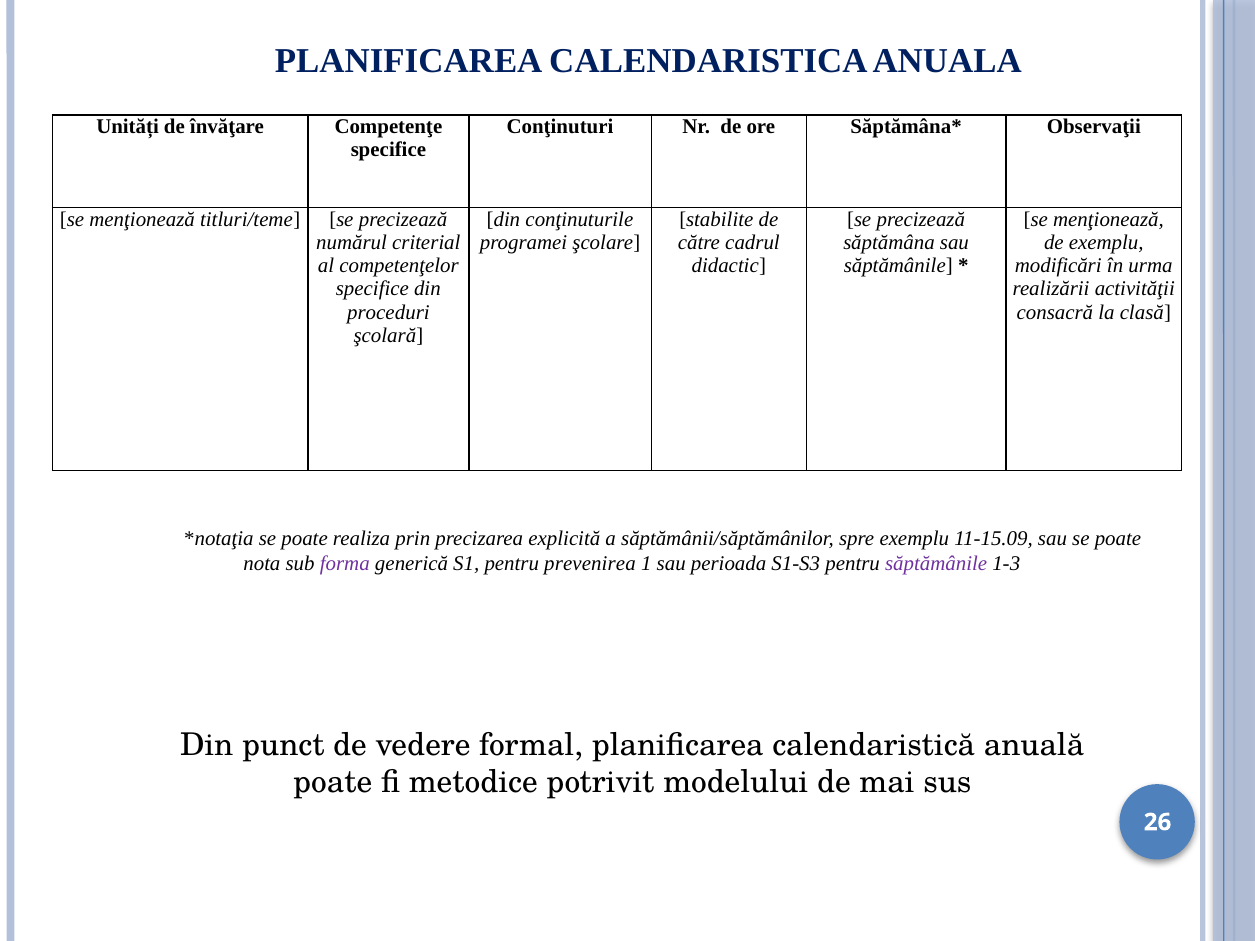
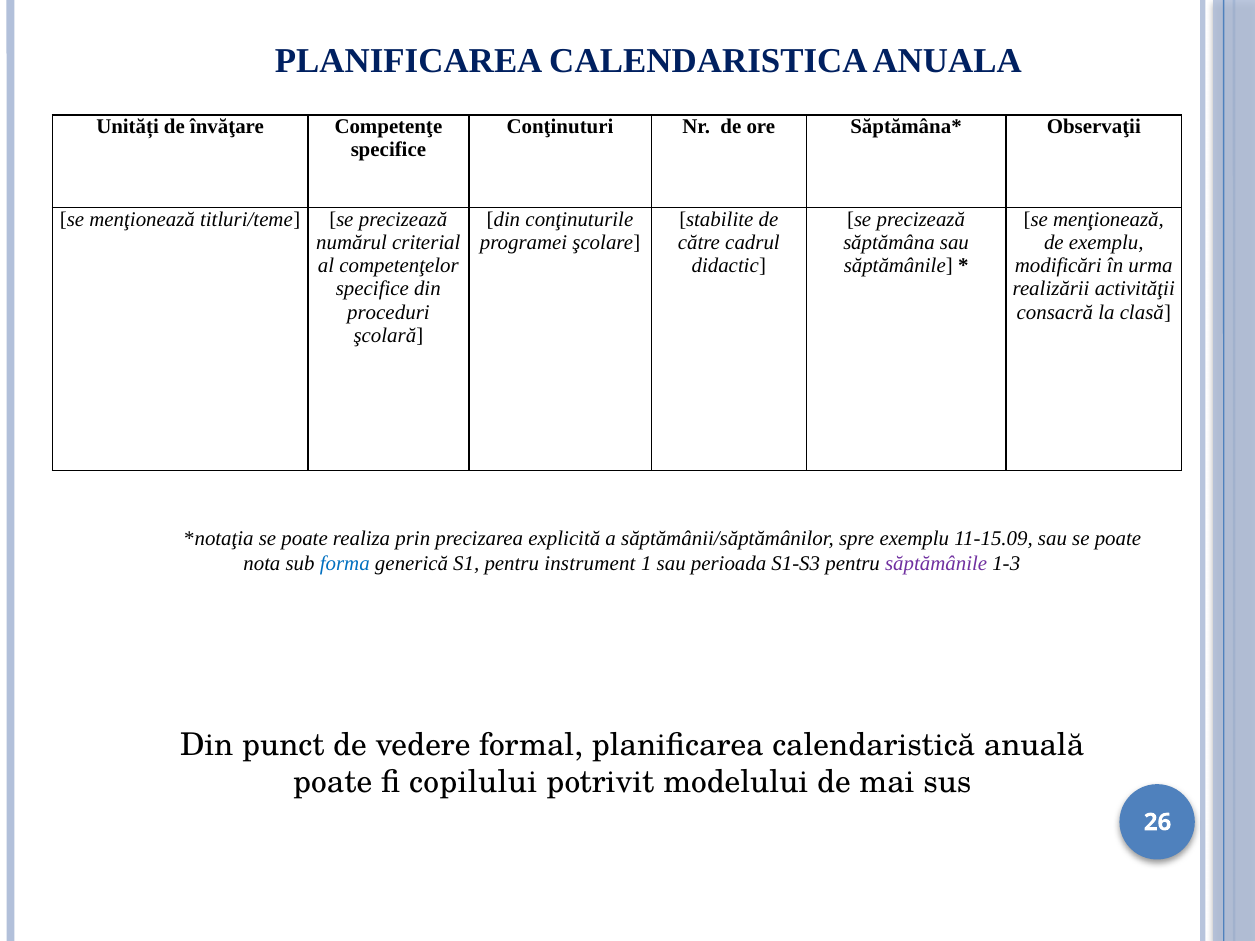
forma colour: purple -> blue
prevenirea: prevenirea -> instrument
metodice: metodice -> copilului
